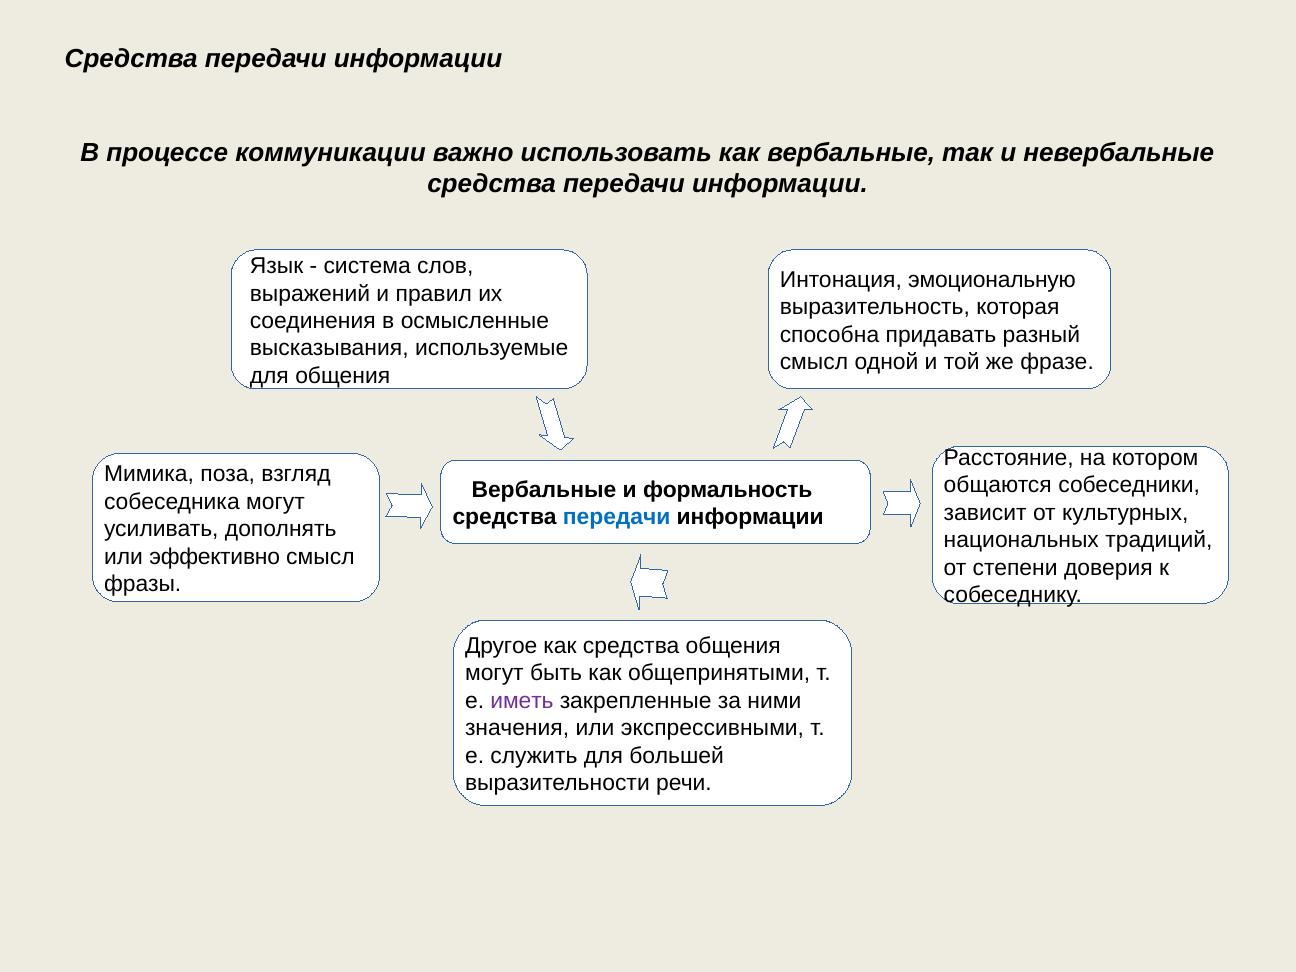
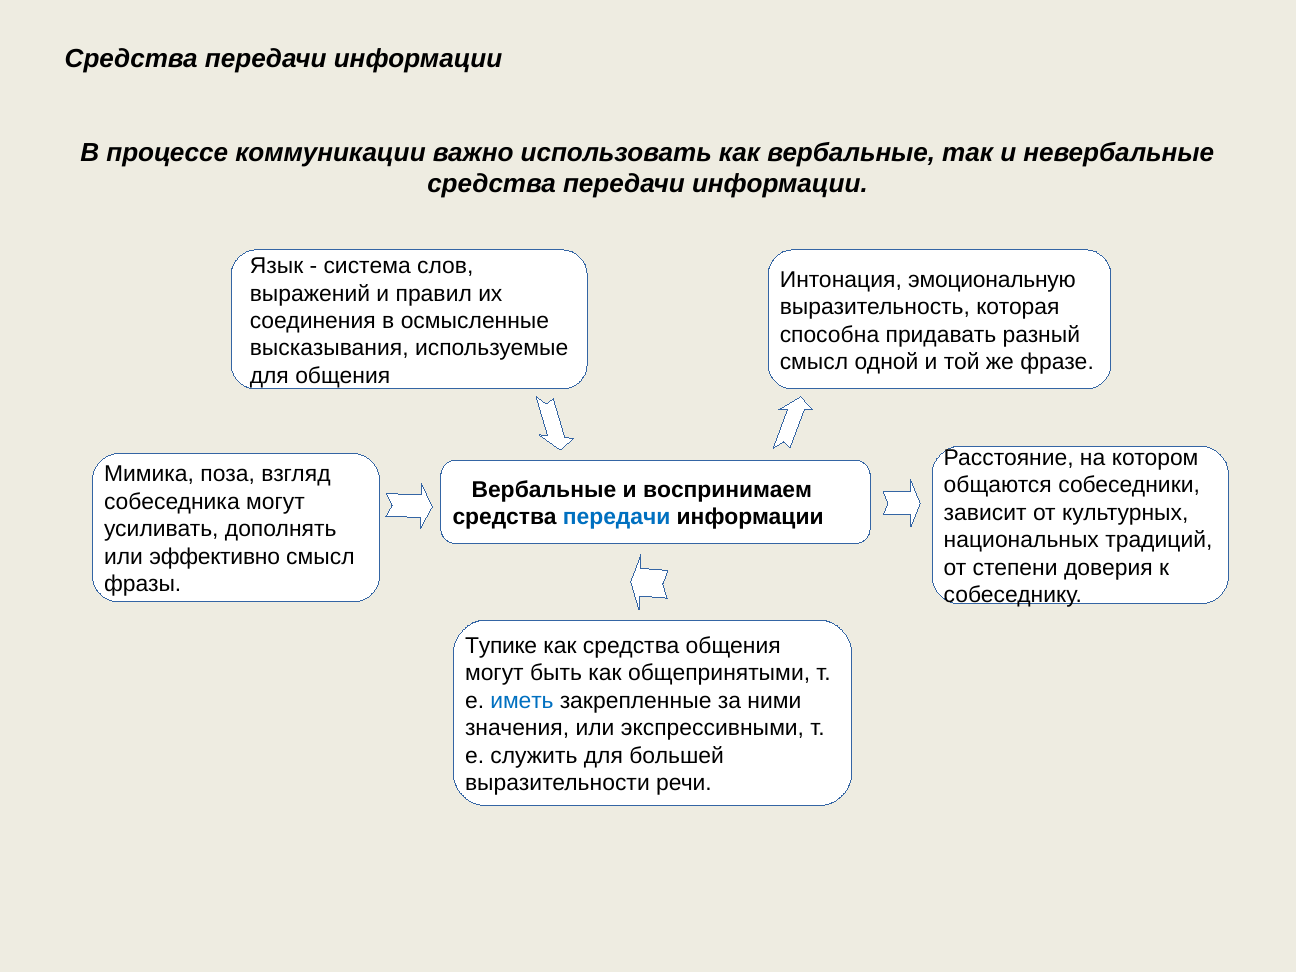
формальность: формальность -> воспринимаем
Другое: Другое -> Тупике
иметь colour: purple -> blue
